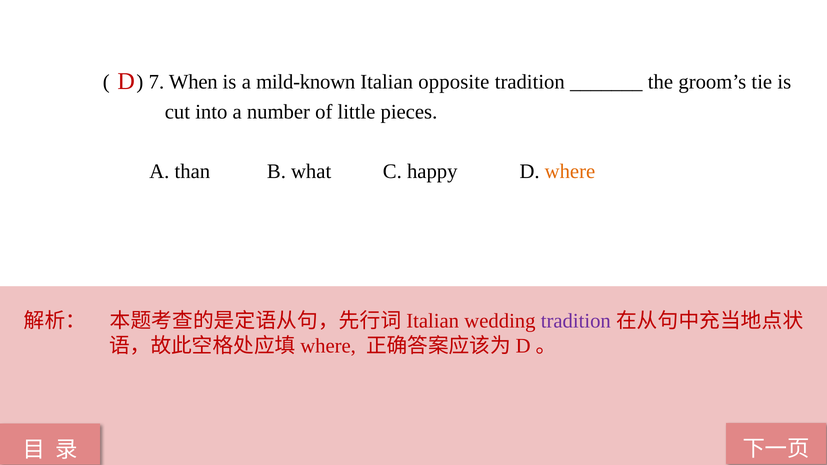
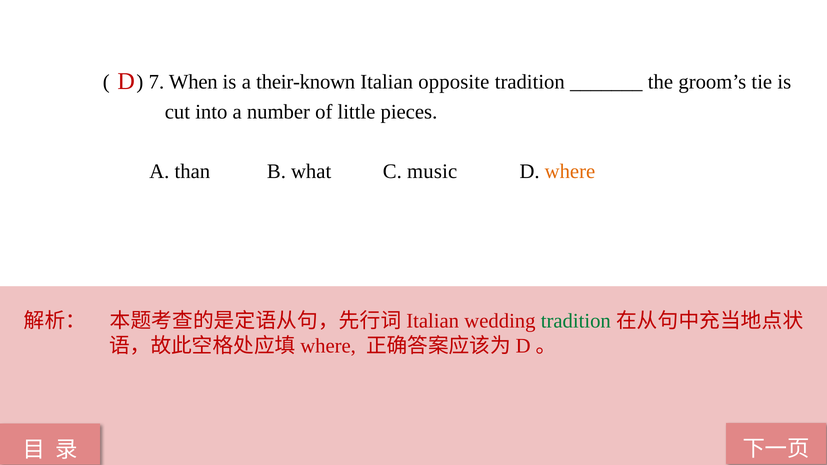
mild-known: mild-known -> their-known
happy: happy -> music
tradition at (576, 321) colour: purple -> green
